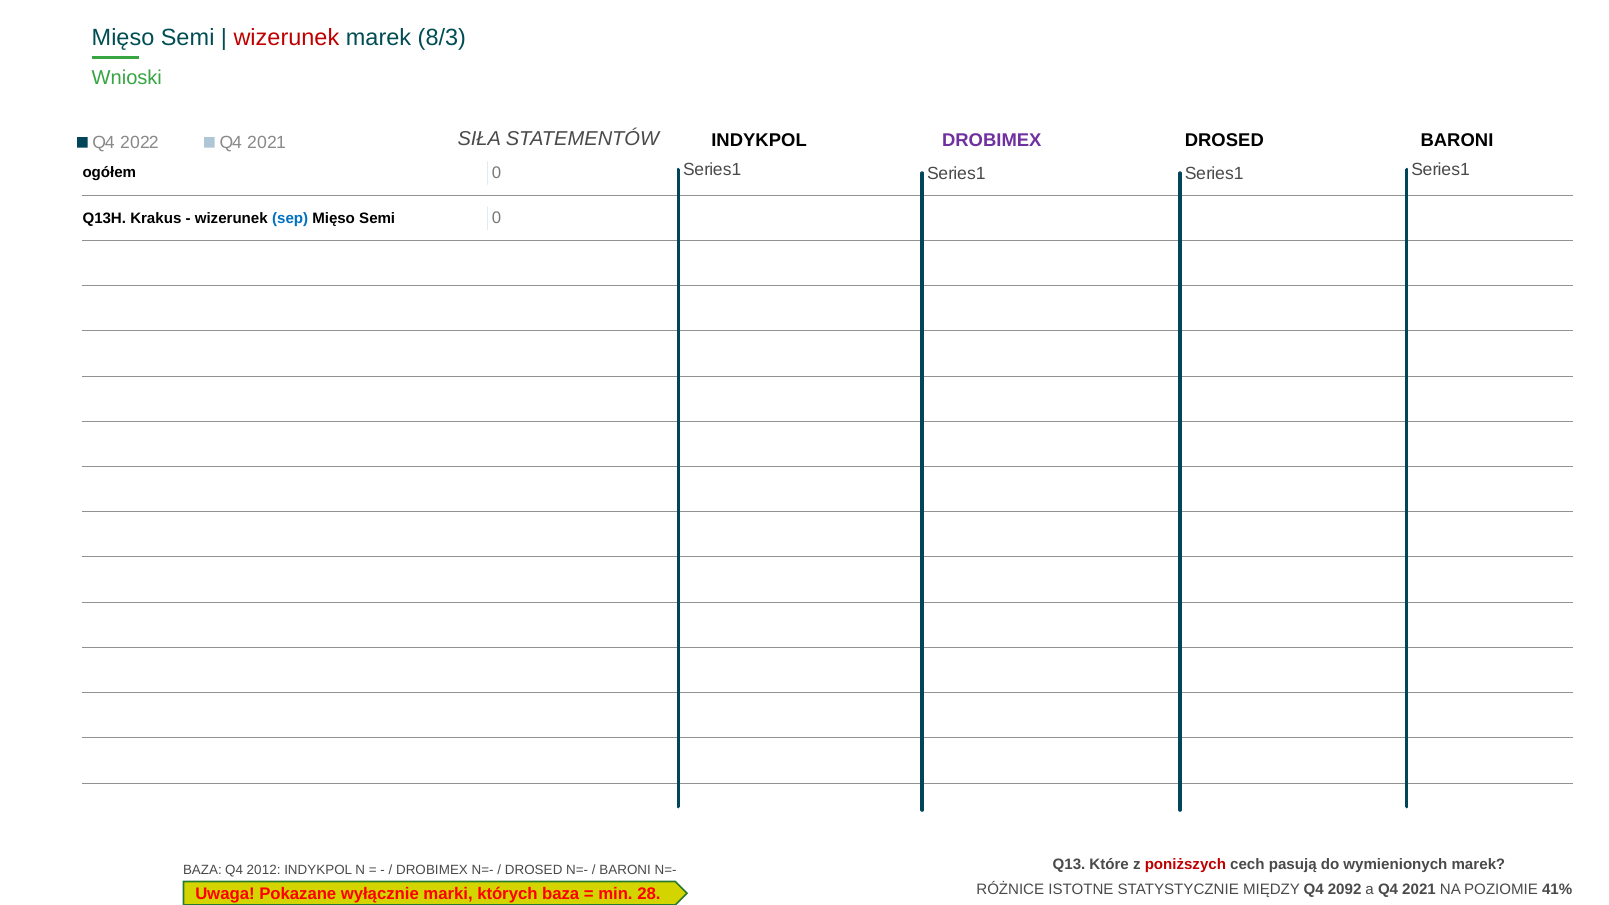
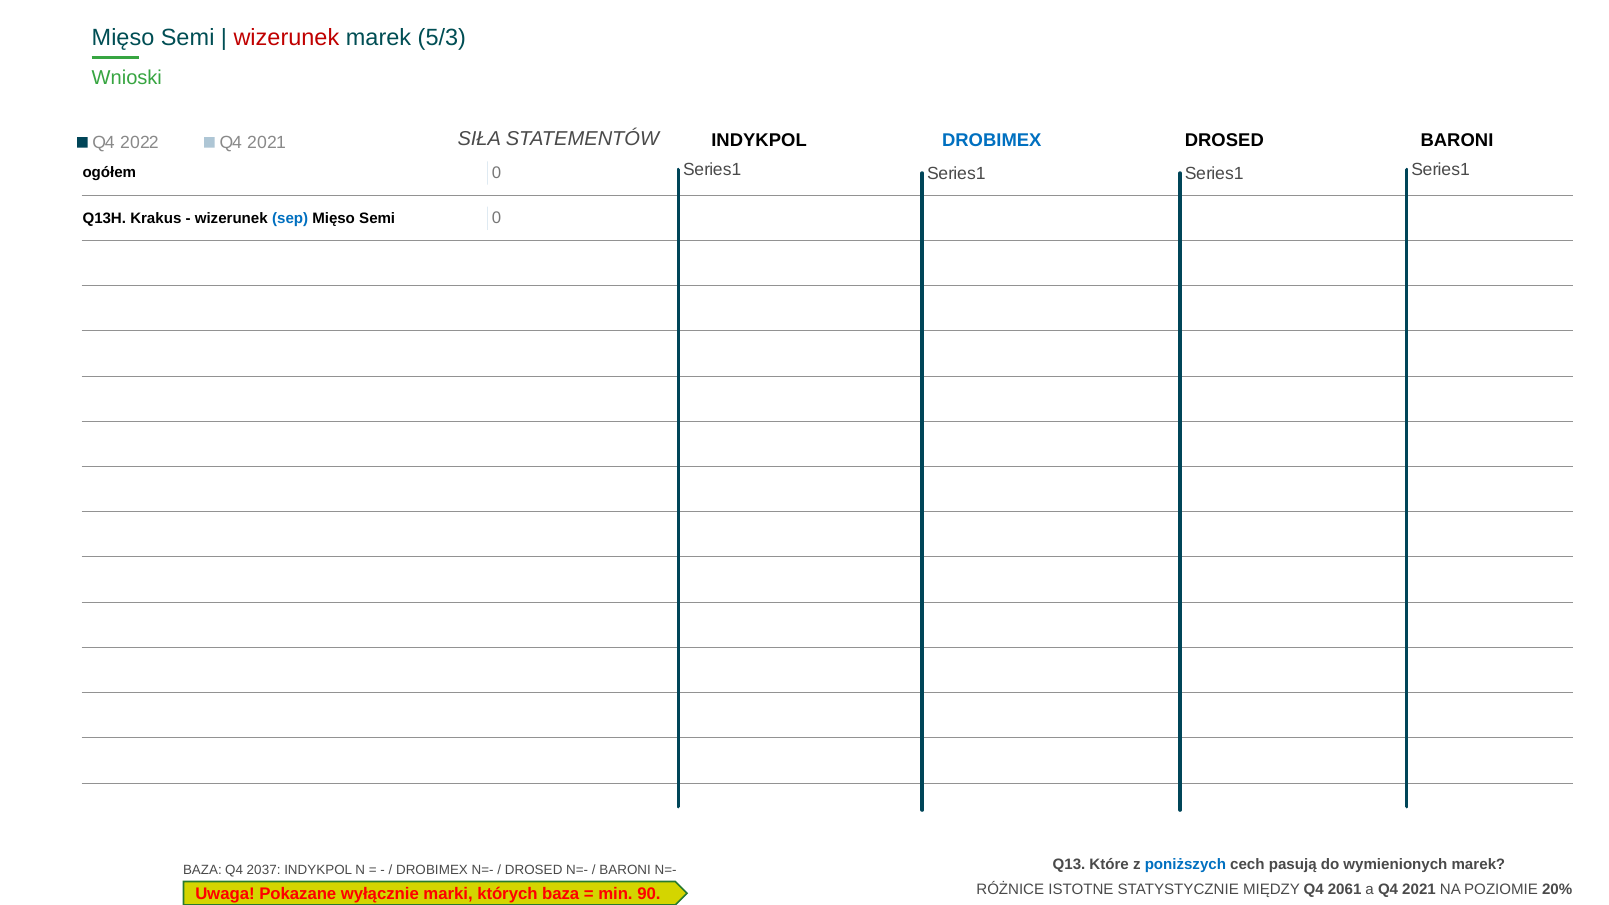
8/3: 8/3 -> 5/3
DROBIMEX at (992, 140) colour: purple -> blue
2012: 2012 -> 2037
poniższych colour: red -> blue
2092: 2092 -> 2061
41%: 41% -> 20%
28: 28 -> 90
